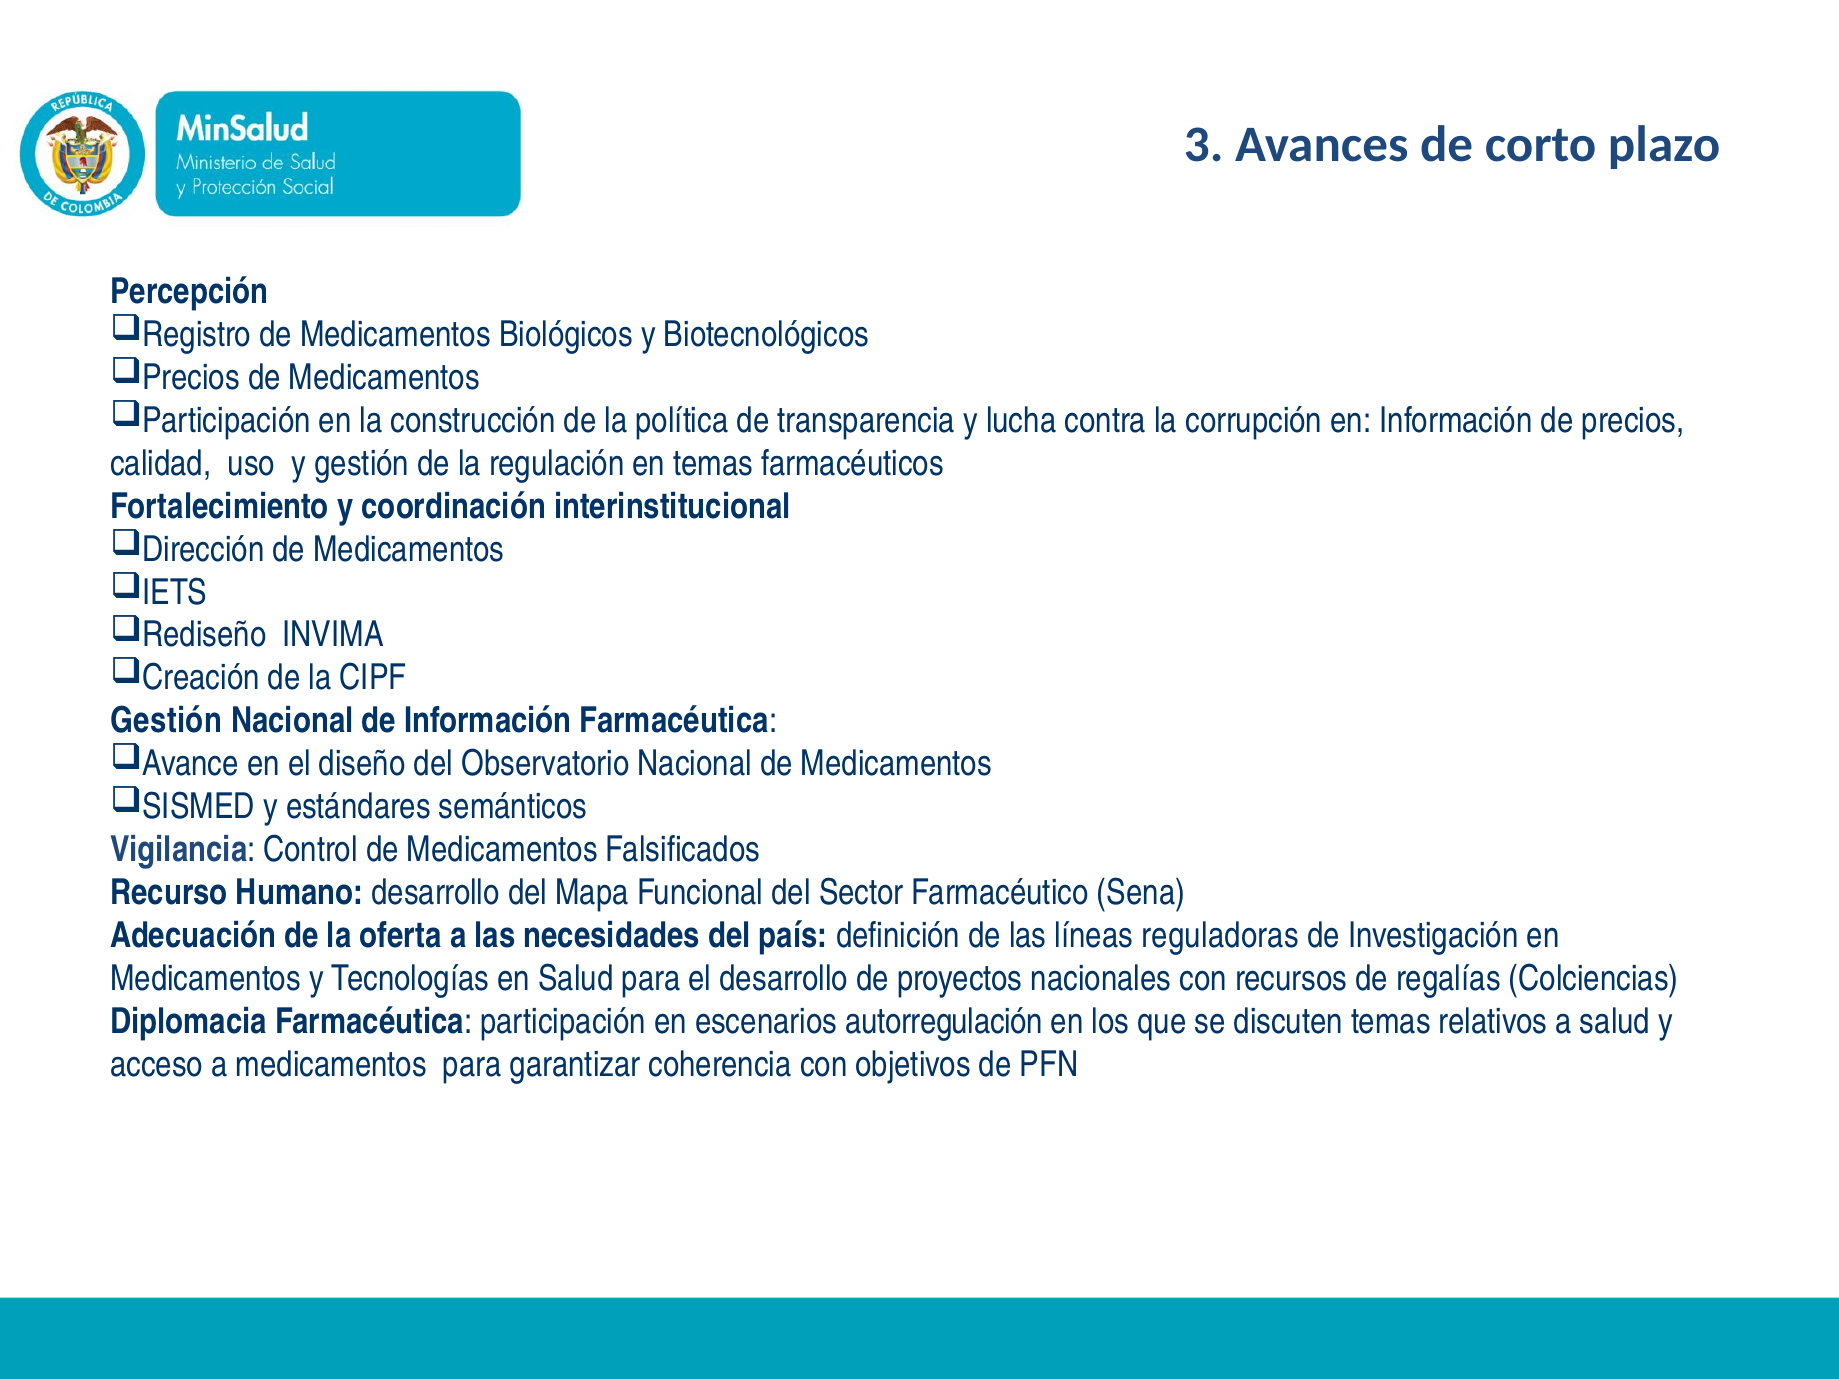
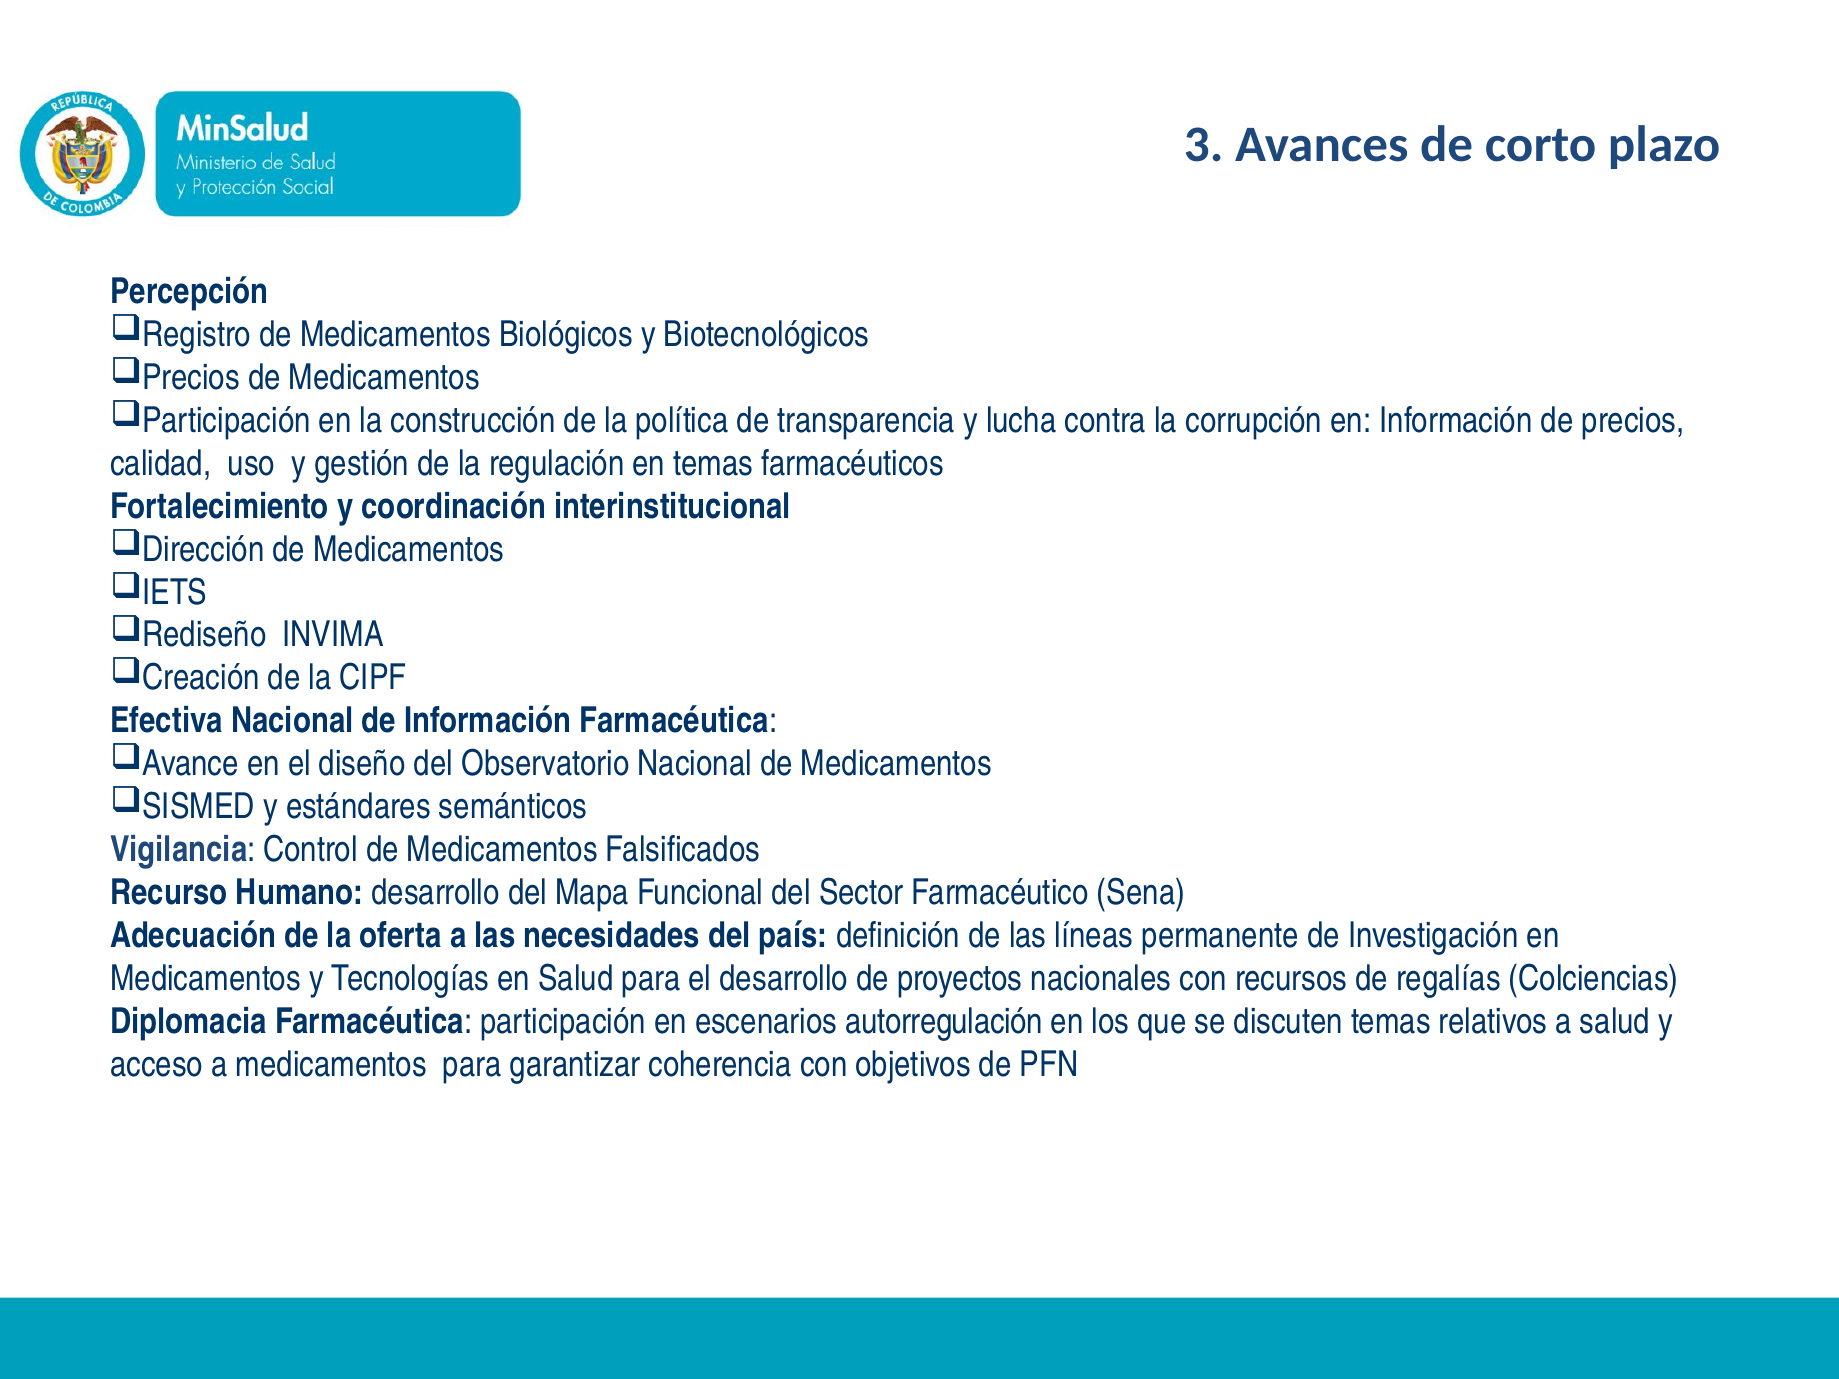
Gestión at (166, 721): Gestión -> Efectiva
reguladoras: reguladoras -> permanente
